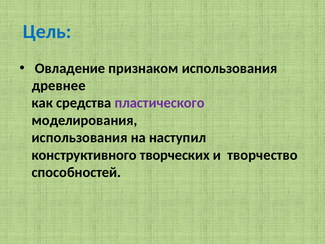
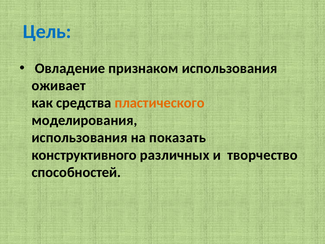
древнее: древнее -> оживает
пластического colour: purple -> orange
наступил: наступил -> показать
творческих: творческих -> различных
